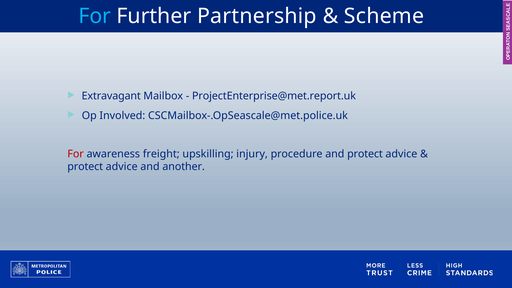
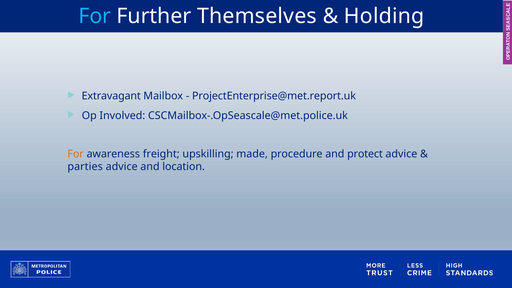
Partnership: Partnership -> Themselves
Scheme: Scheme -> Holding
For at (76, 154) colour: red -> orange
injury: injury -> made
protect at (85, 167): protect -> parties
another: another -> location
